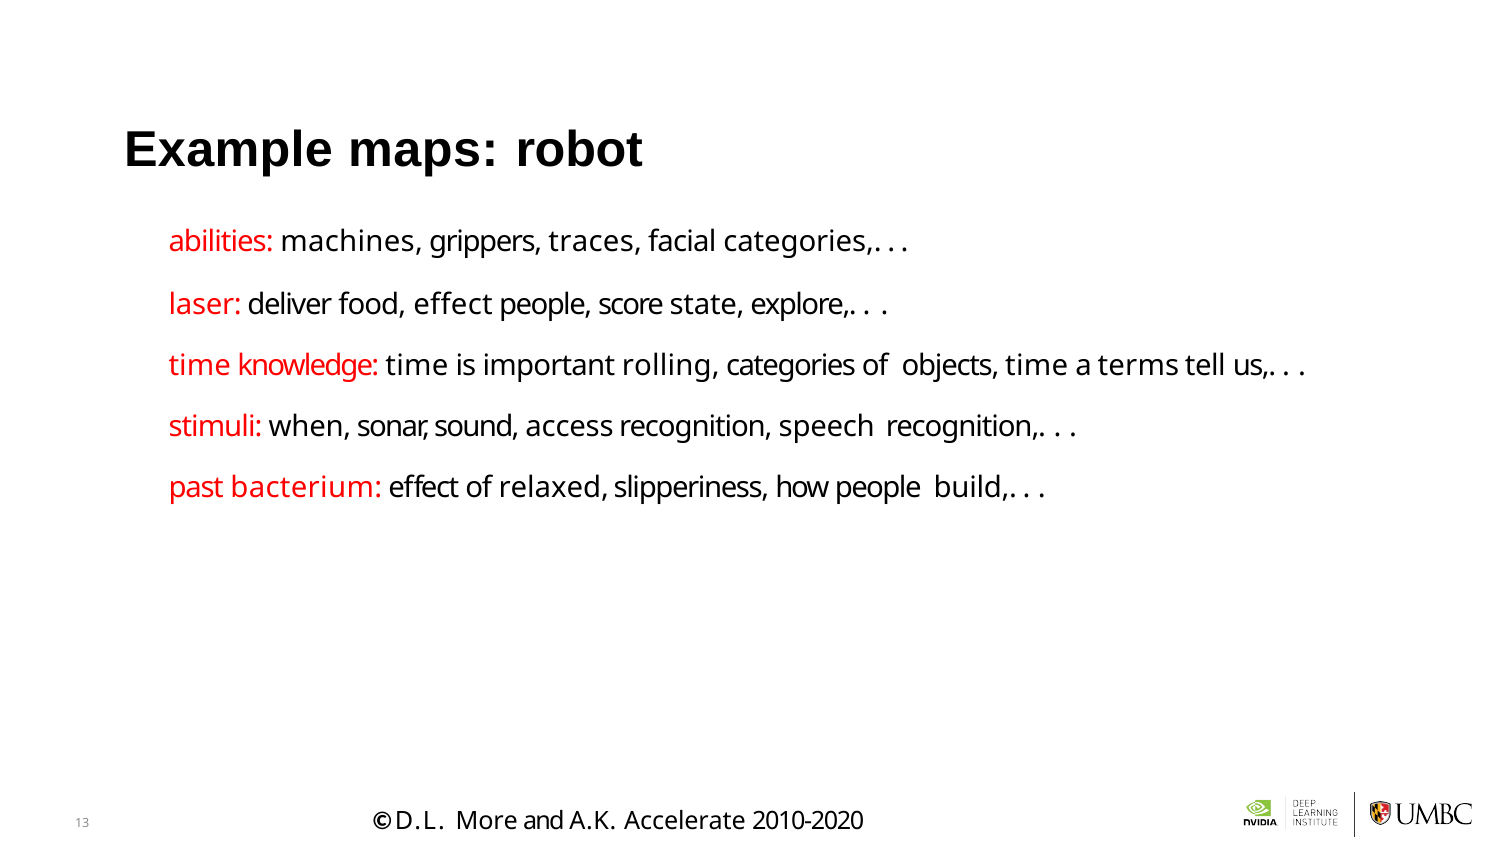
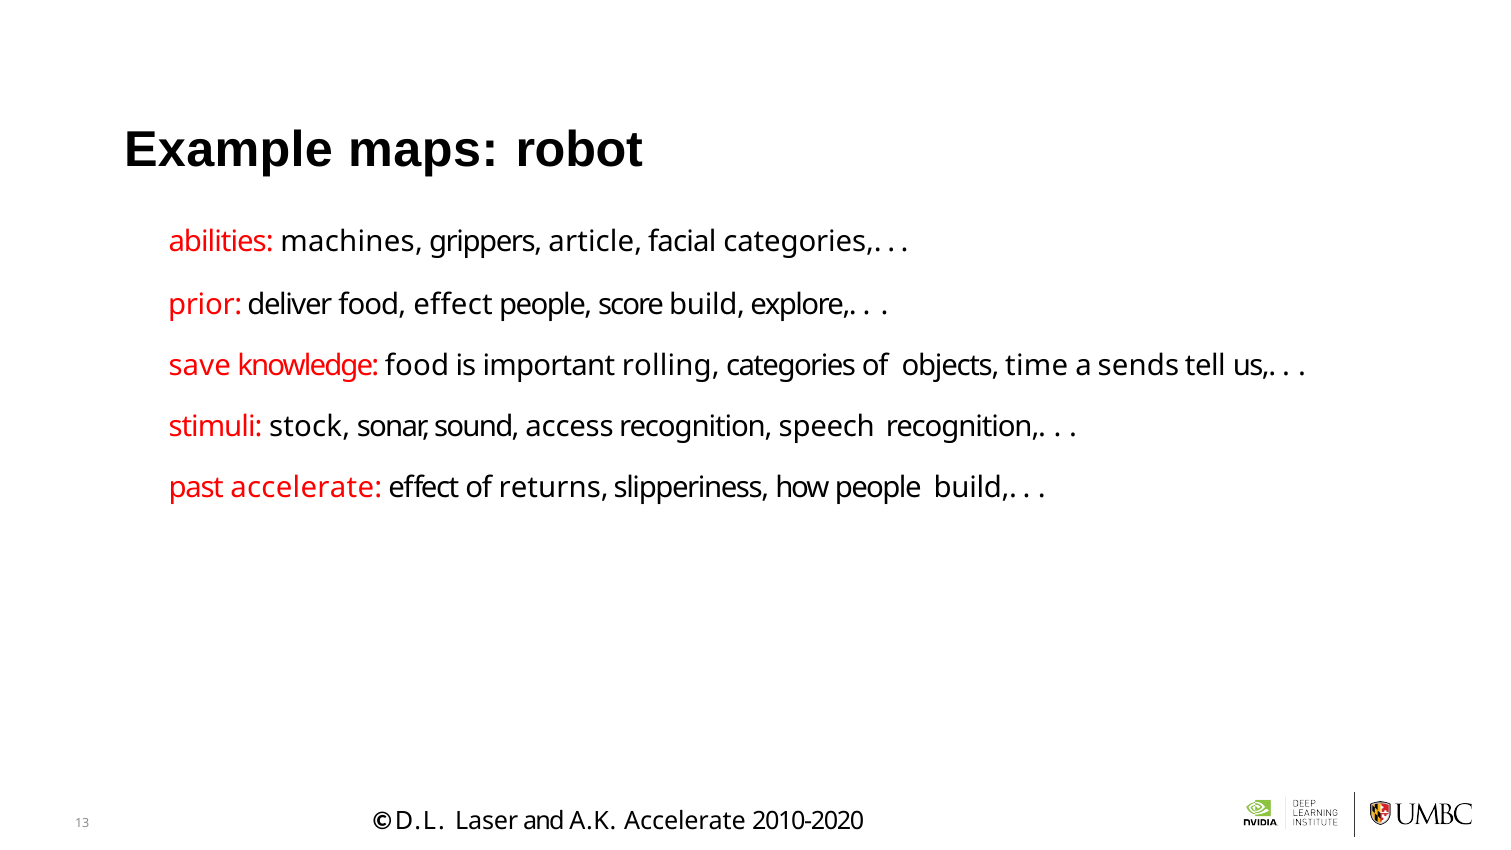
traces: traces -> article
laser: laser -> prior
score state: state -> build
time at (200, 366): time -> save
knowledge time: time -> food
terms: terms -> sends
when: when -> stock
past bacterium: bacterium -> accelerate
relaxed: relaxed -> returns
More: More -> Laser
